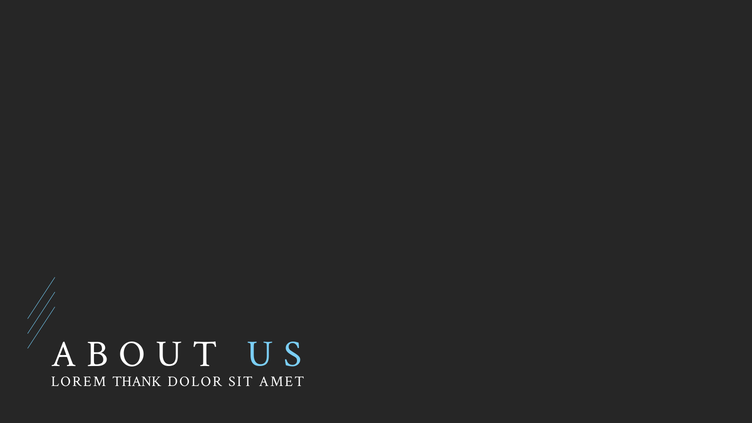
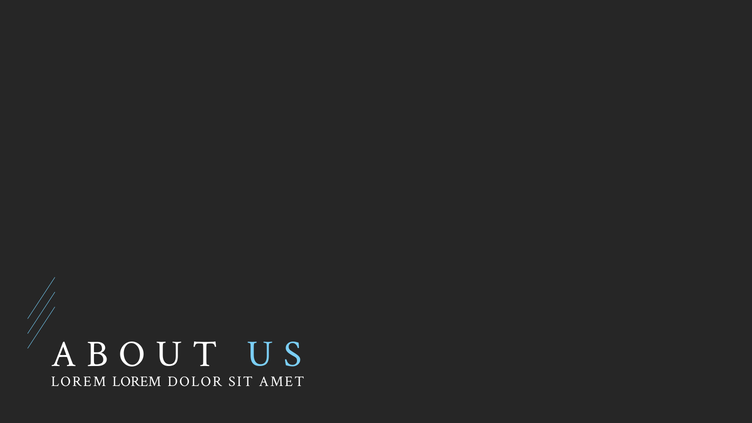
LOREM THANK: THANK -> LOREM
